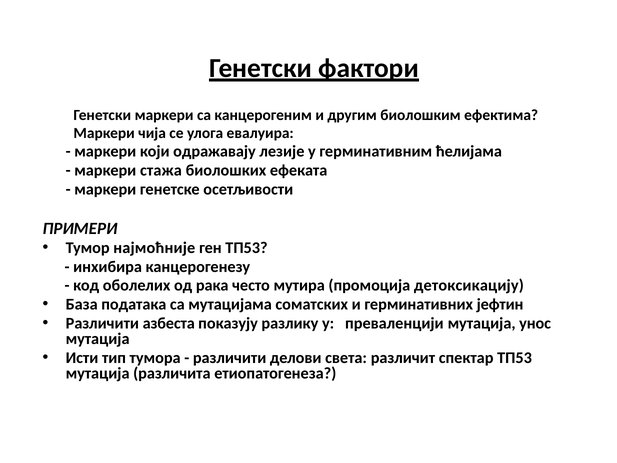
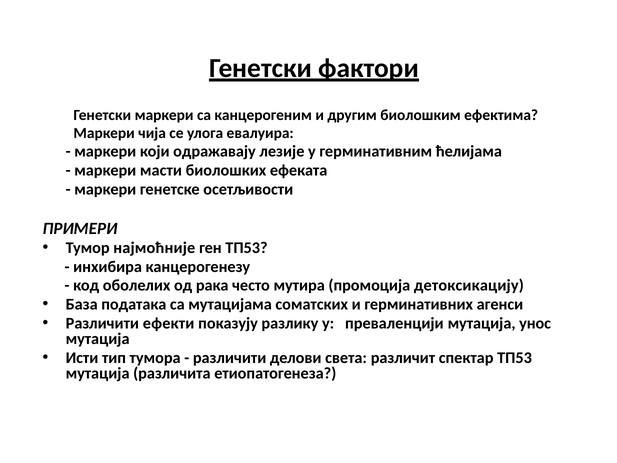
стажа: стажа -> масти
јефтин: јефтин -> агенси
азбеста: азбеста -> ефекти
